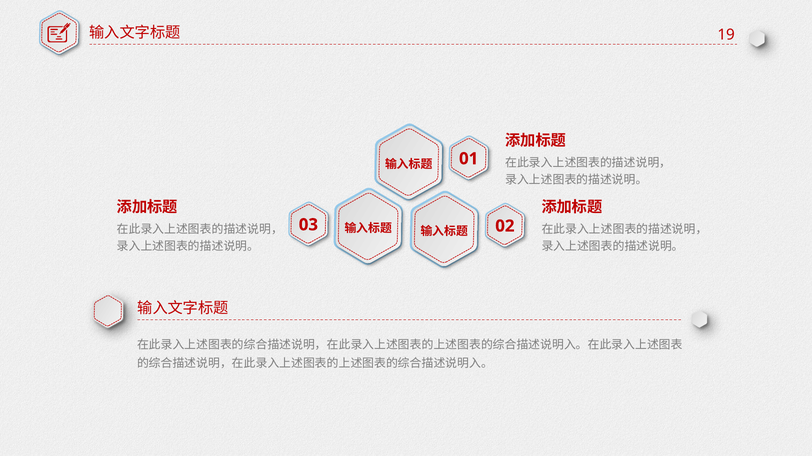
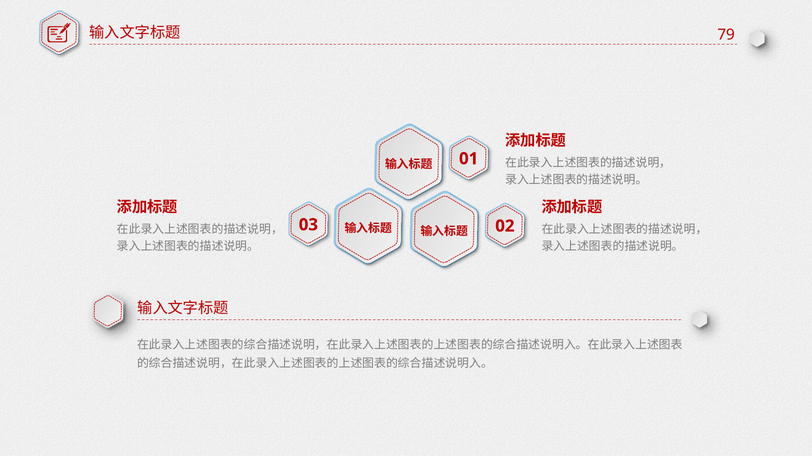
19: 19 -> 79
